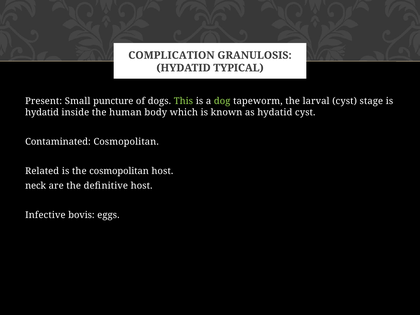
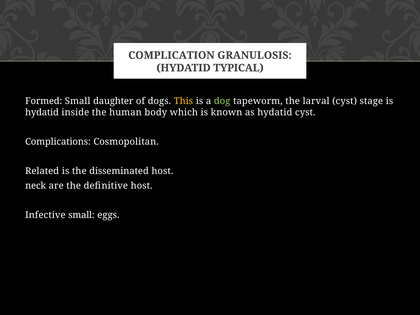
Present: Present -> Formed
puncture: puncture -> daughter
This colour: light green -> yellow
Contaminated: Contaminated -> Complications
the cosmopolitan: cosmopolitan -> disseminated
Infective bovis: bovis -> small
